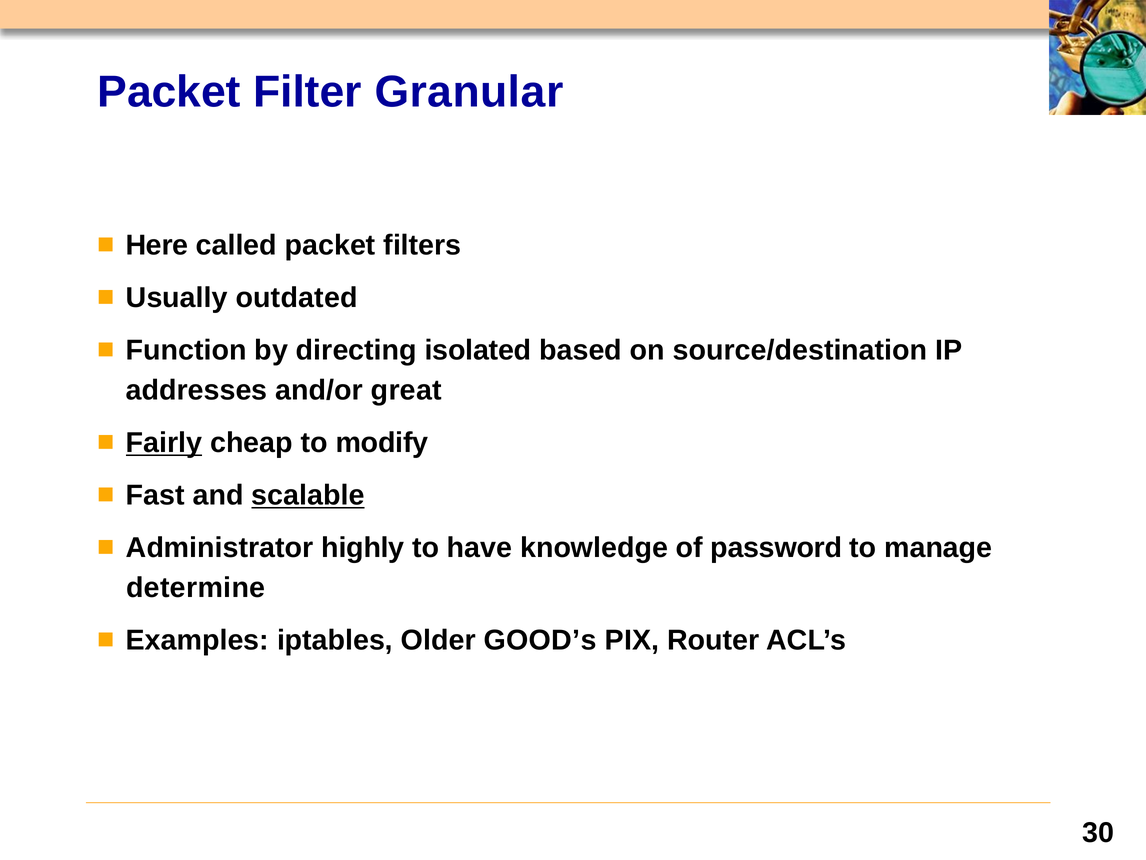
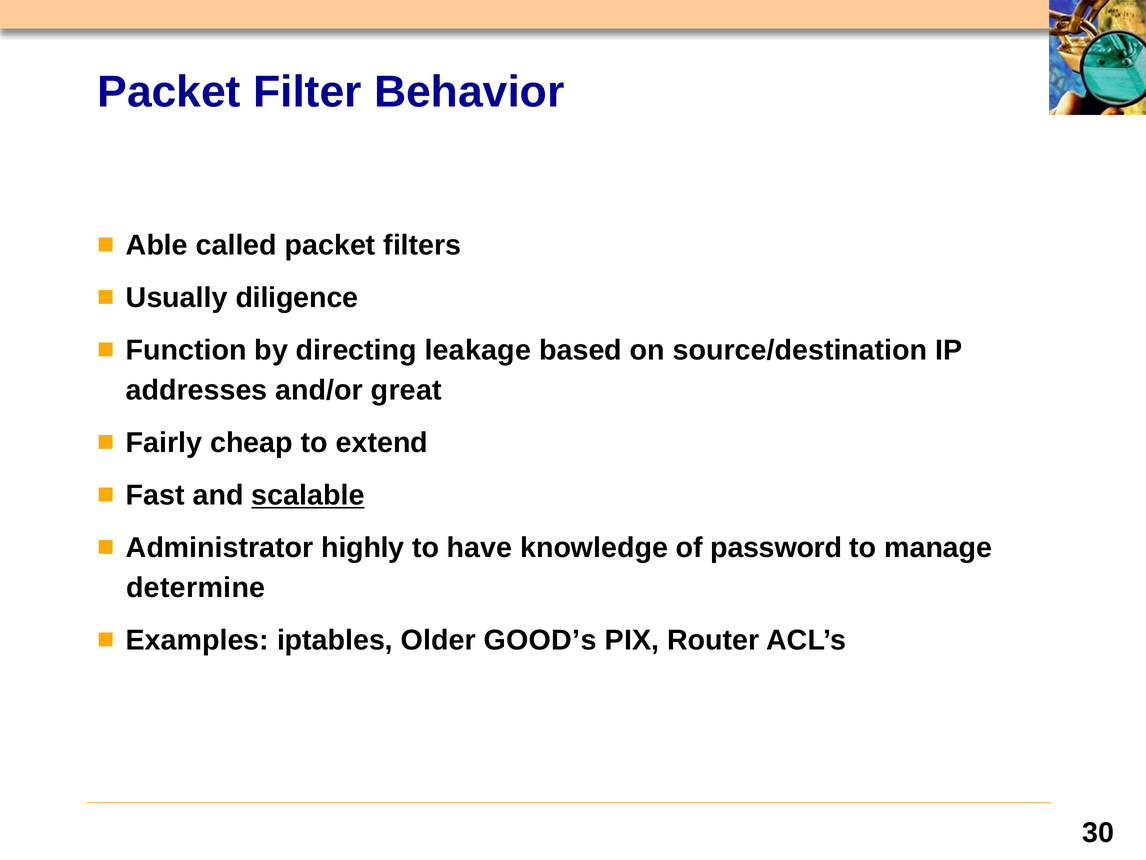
Granular: Granular -> Behavior
Here: Here -> Able
outdated: outdated -> diligence
isolated: isolated -> leakage
Fairly underline: present -> none
modify: modify -> extend
